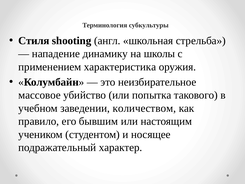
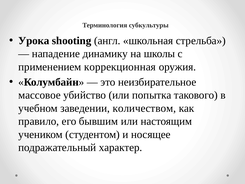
Стиля: Стиля -> Урока
характеристика: характеристика -> коррекционная
